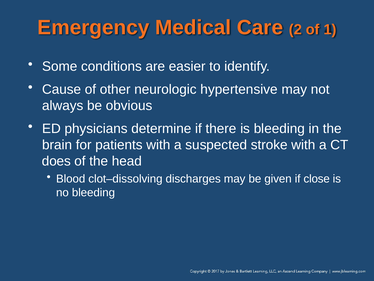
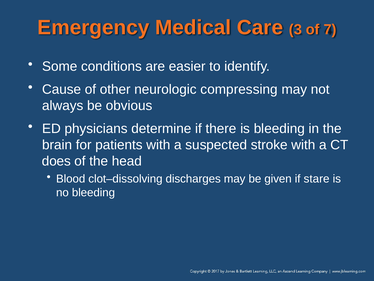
2: 2 -> 3
1: 1 -> 7
hypertensive: hypertensive -> compressing
close: close -> stare
